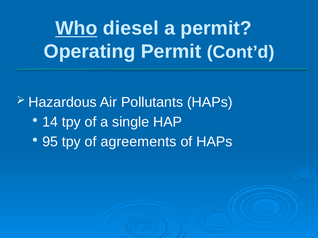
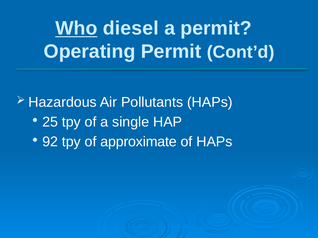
14 at (50, 122): 14 -> 25
95: 95 -> 92
agreements: agreements -> approximate
